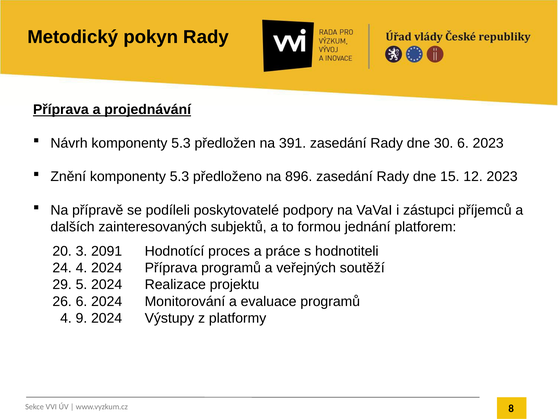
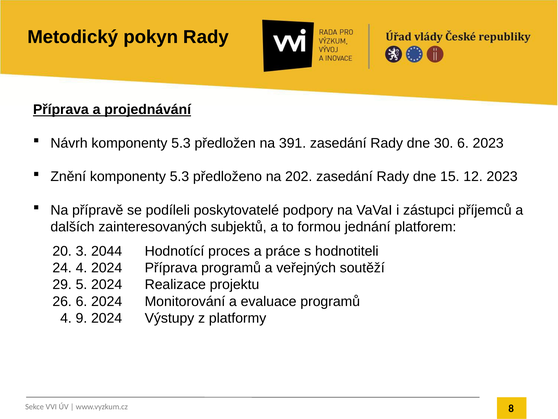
896: 896 -> 202
2091: 2091 -> 2044
